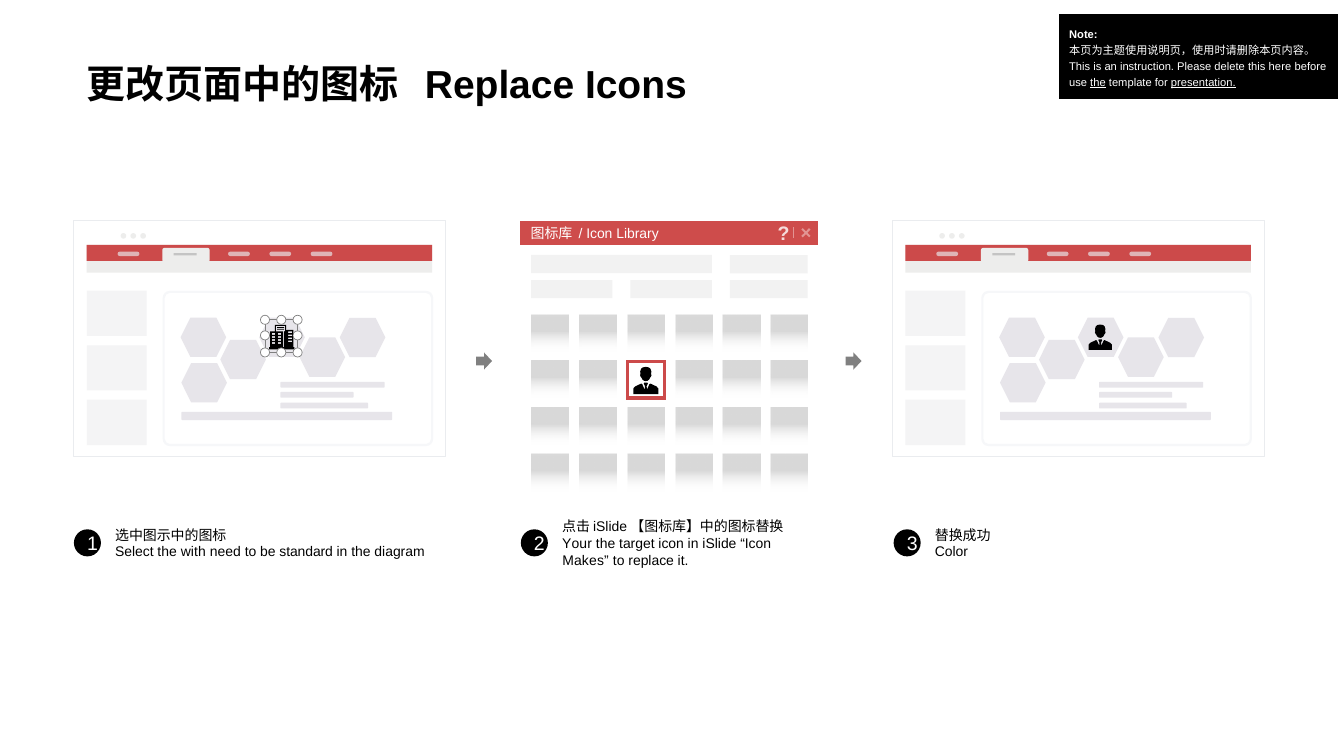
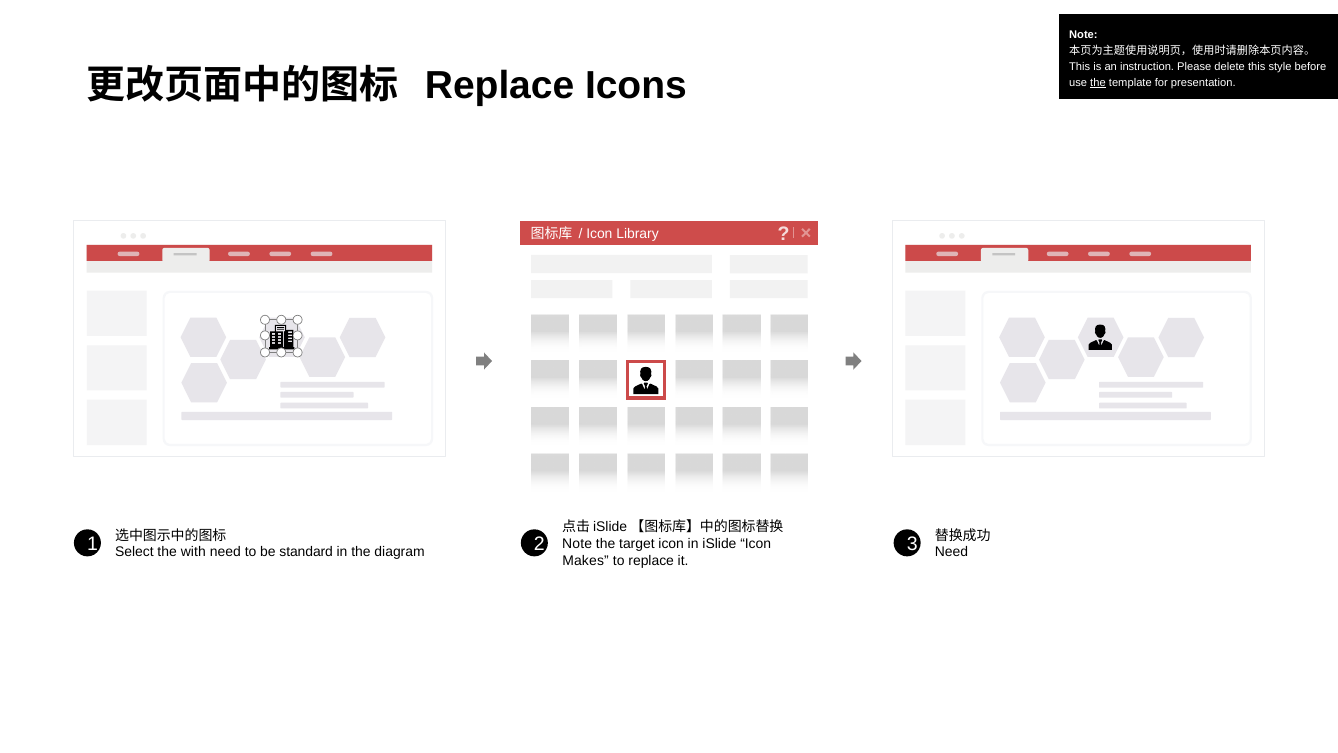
here: here -> style
presentation underline: present -> none
Your at (577, 544): Your -> Note
Color at (952, 552): Color -> Need
